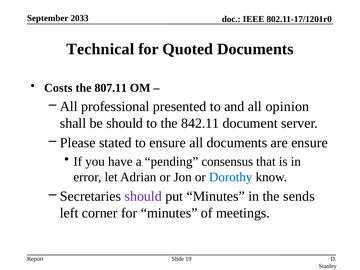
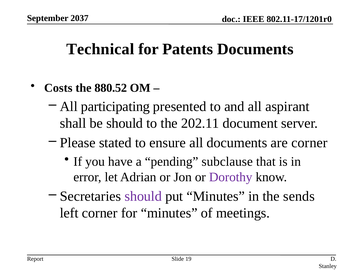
2033: 2033 -> 2037
Quoted: Quoted -> Patents
807.11: 807.11 -> 880.52
professional: professional -> participating
opinion: opinion -> aspirant
842.11: 842.11 -> 202.11
are ensure: ensure -> corner
consensus: consensus -> subclause
Dorothy colour: blue -> purple
